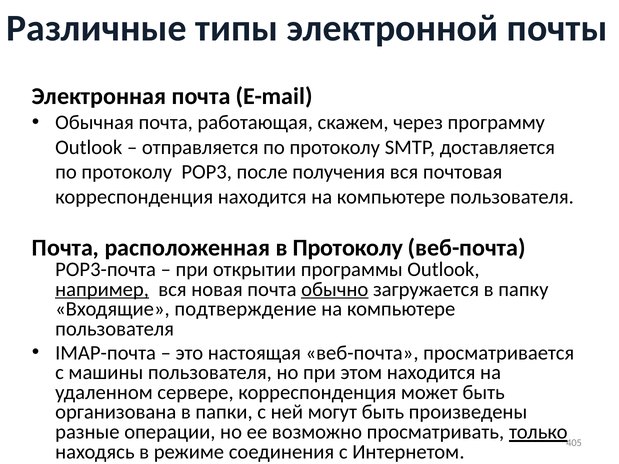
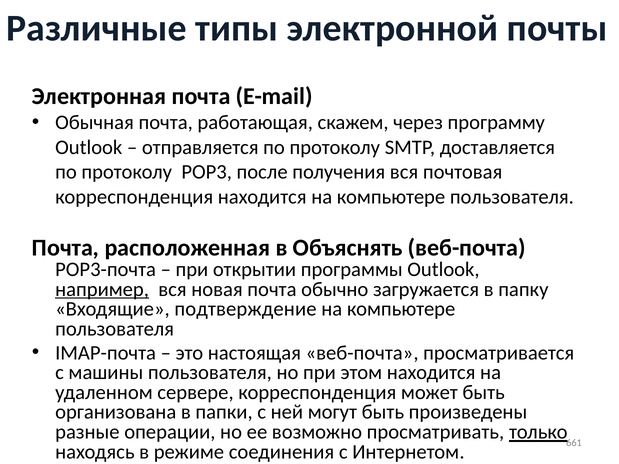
в Протоколу: Протоколу -> Объяснять
обычно underline: present -> none
405: 405 -> 661
